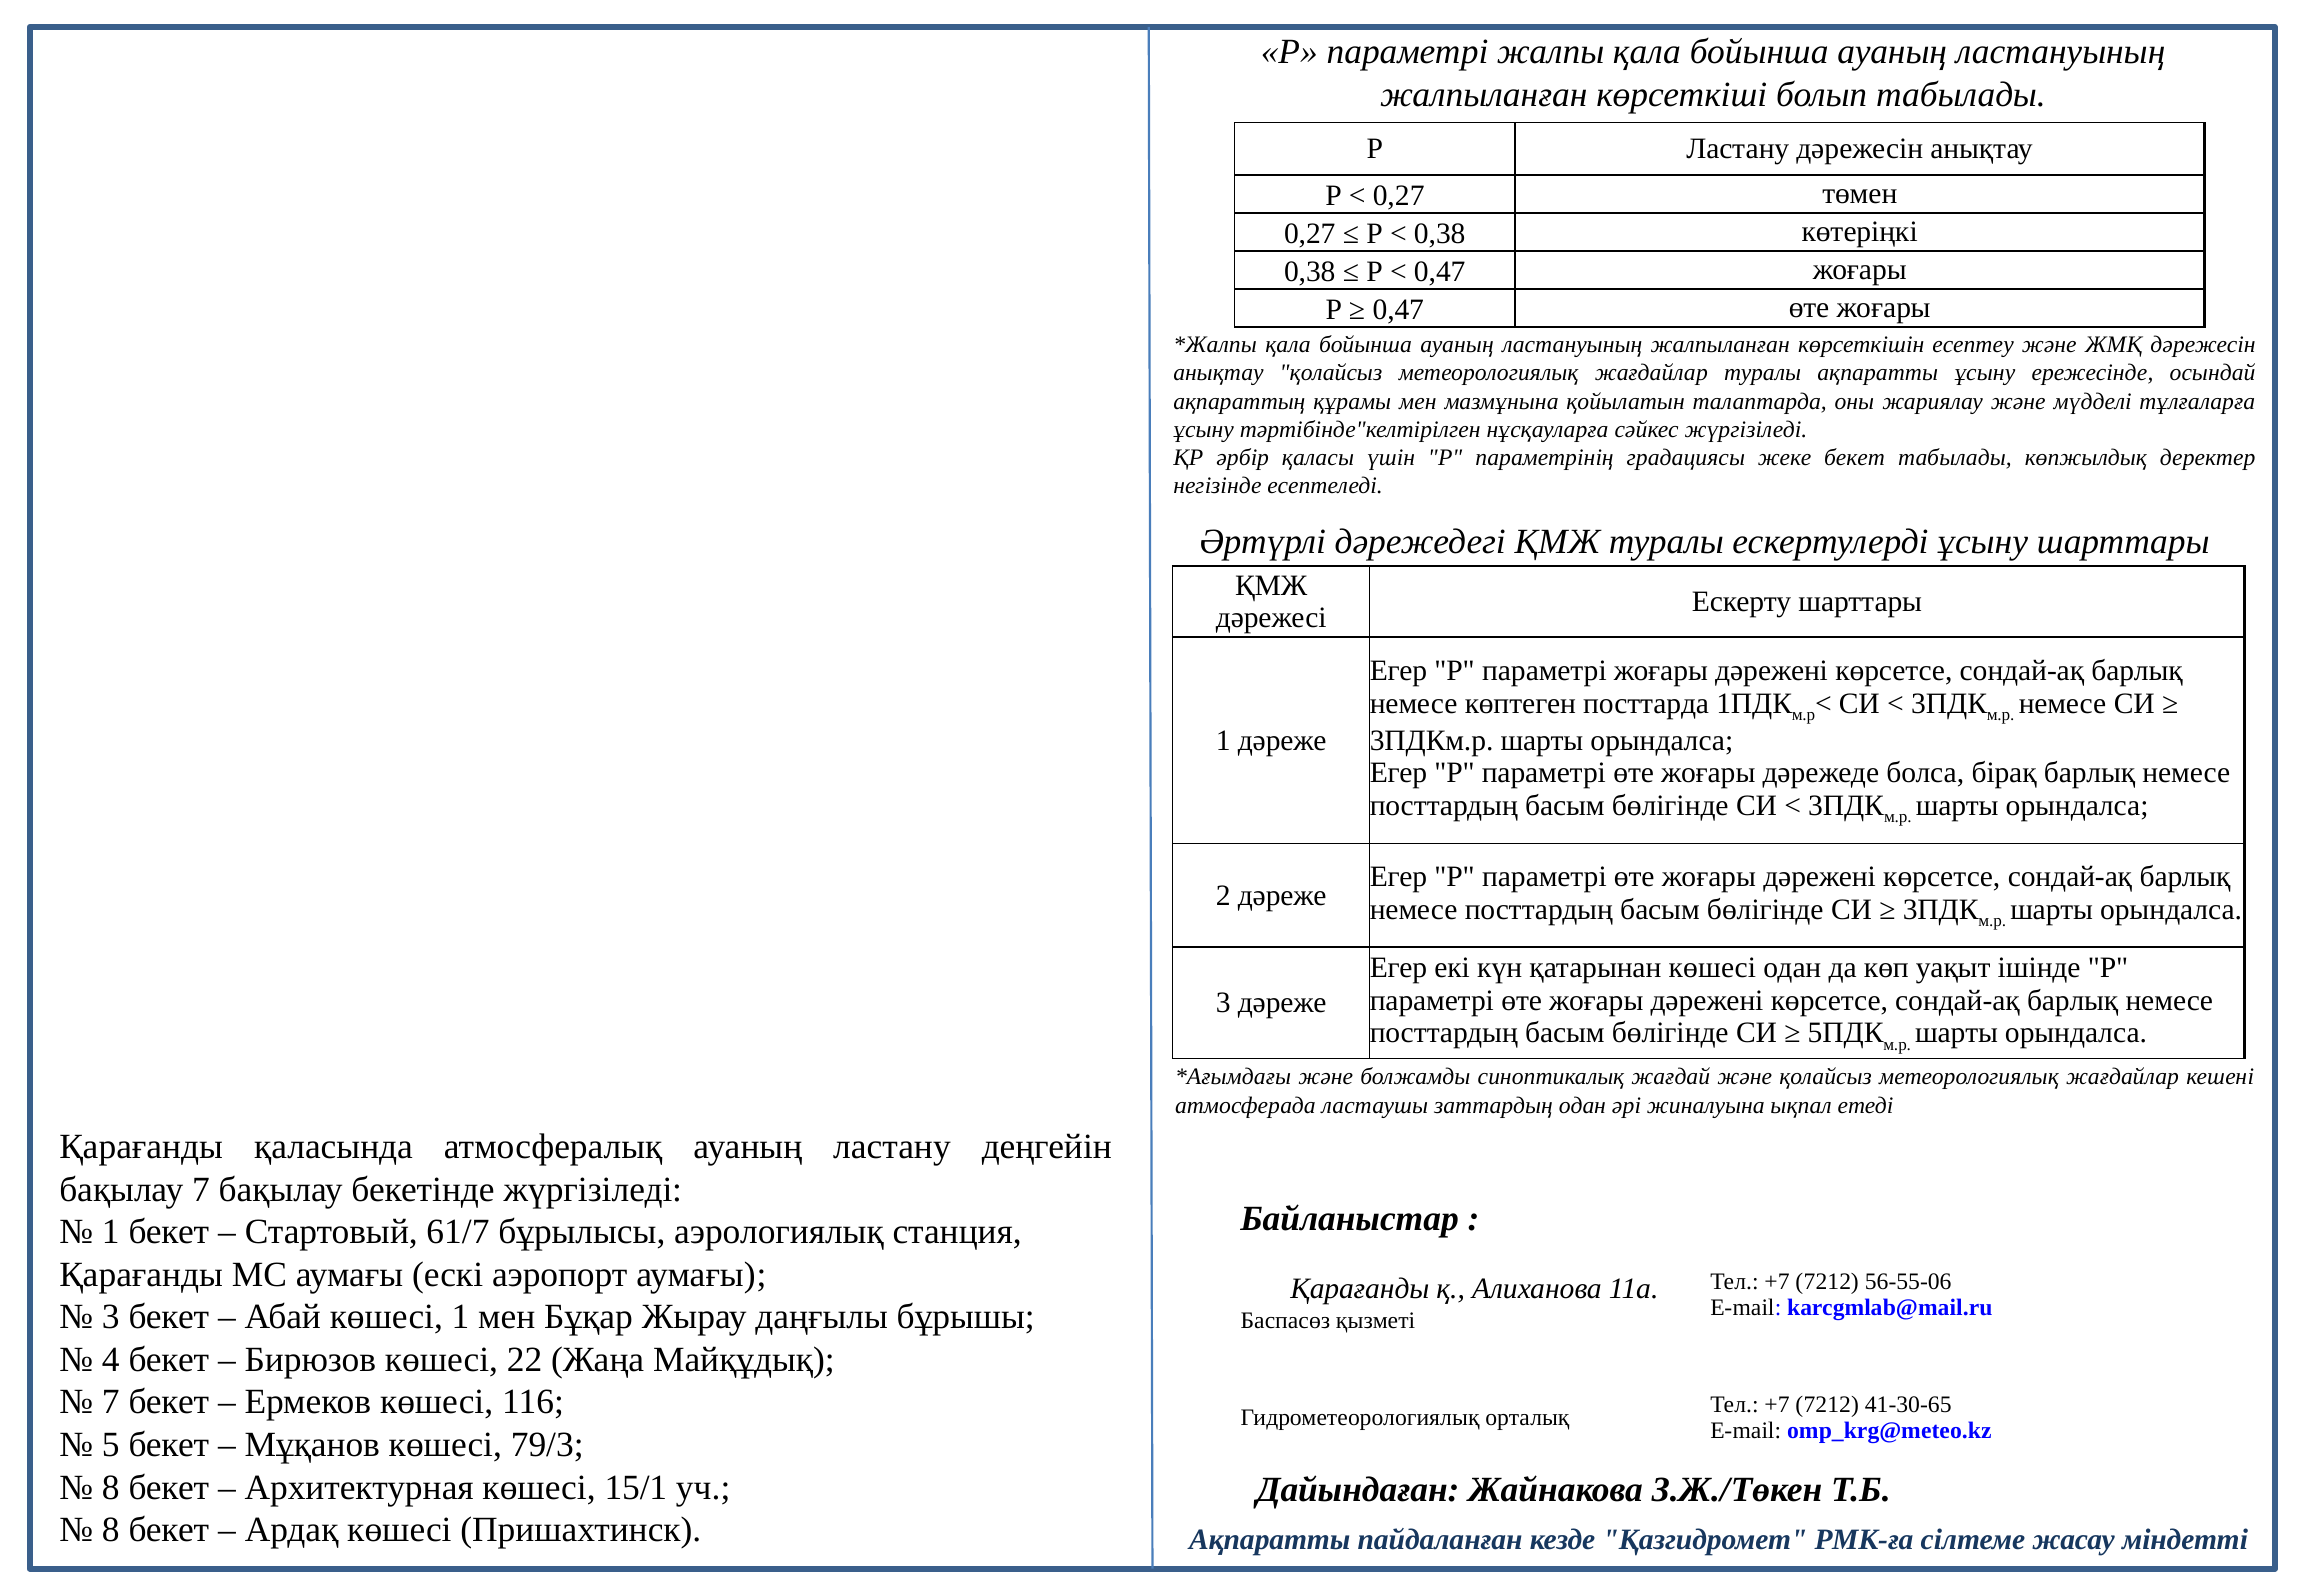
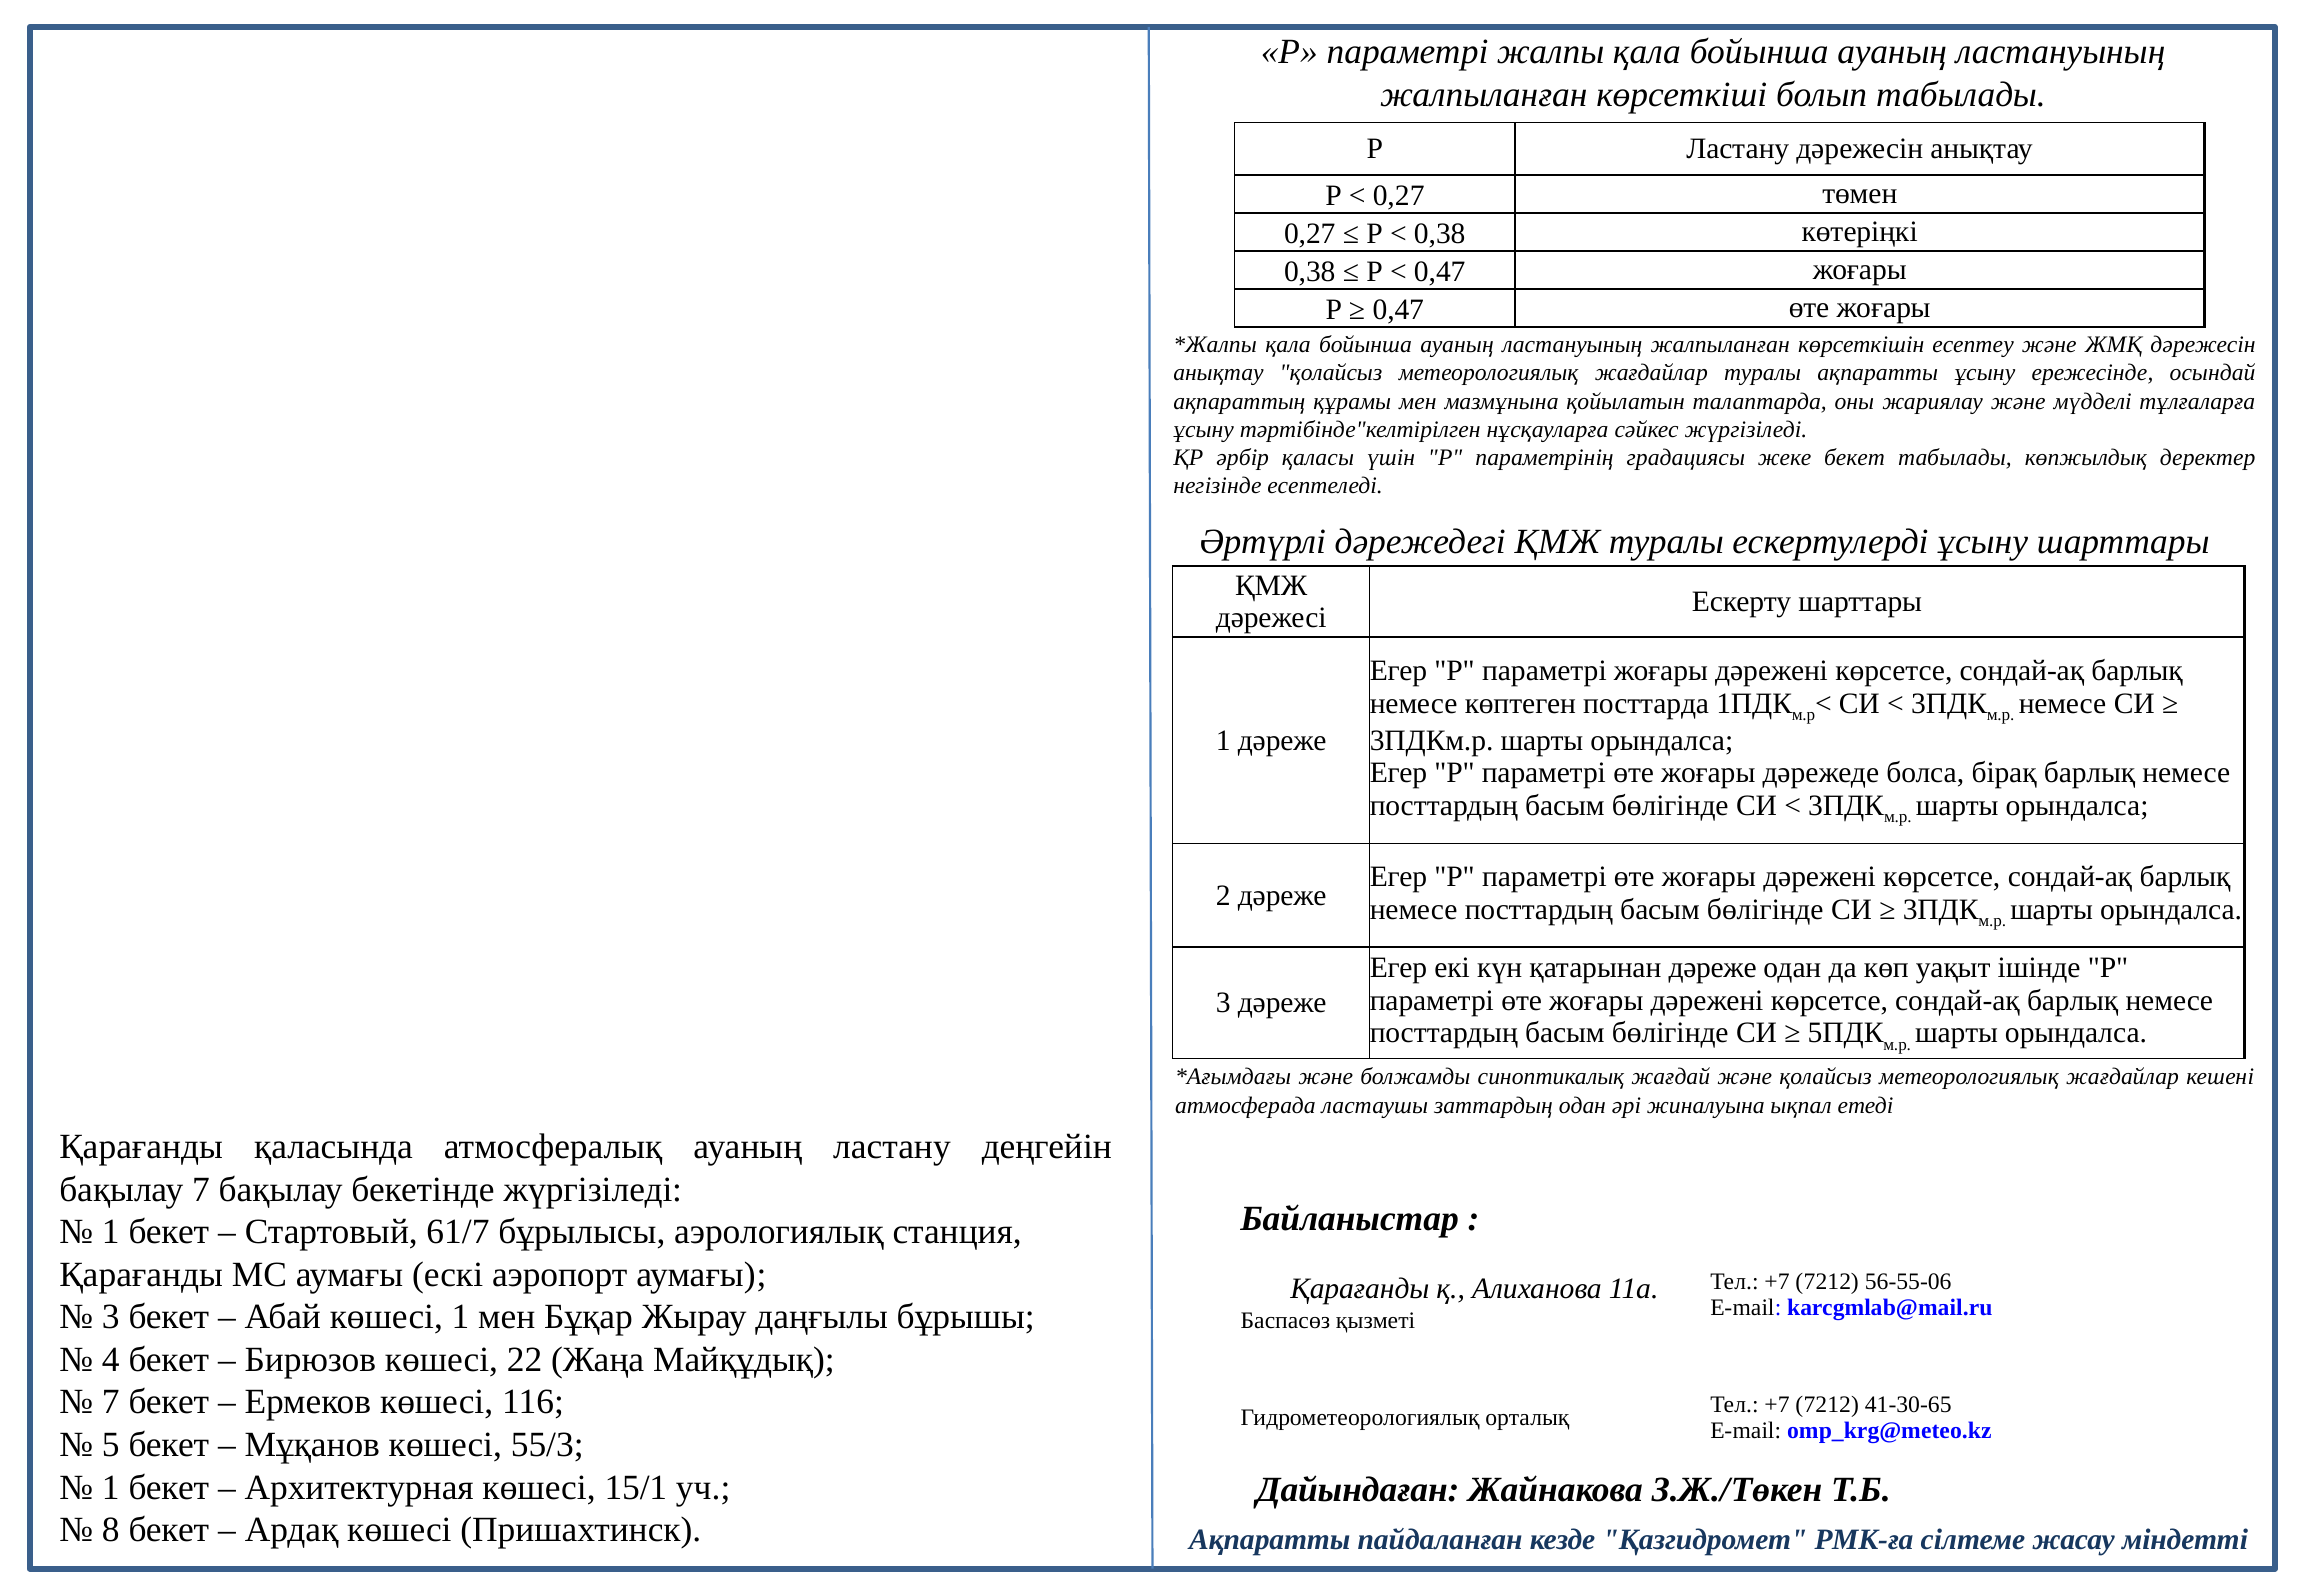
қатарынан көшесі: көшесі -> дәреже
79/3: 79/3 -> 55/3
8 at (111, 1487): 8 -> 1
